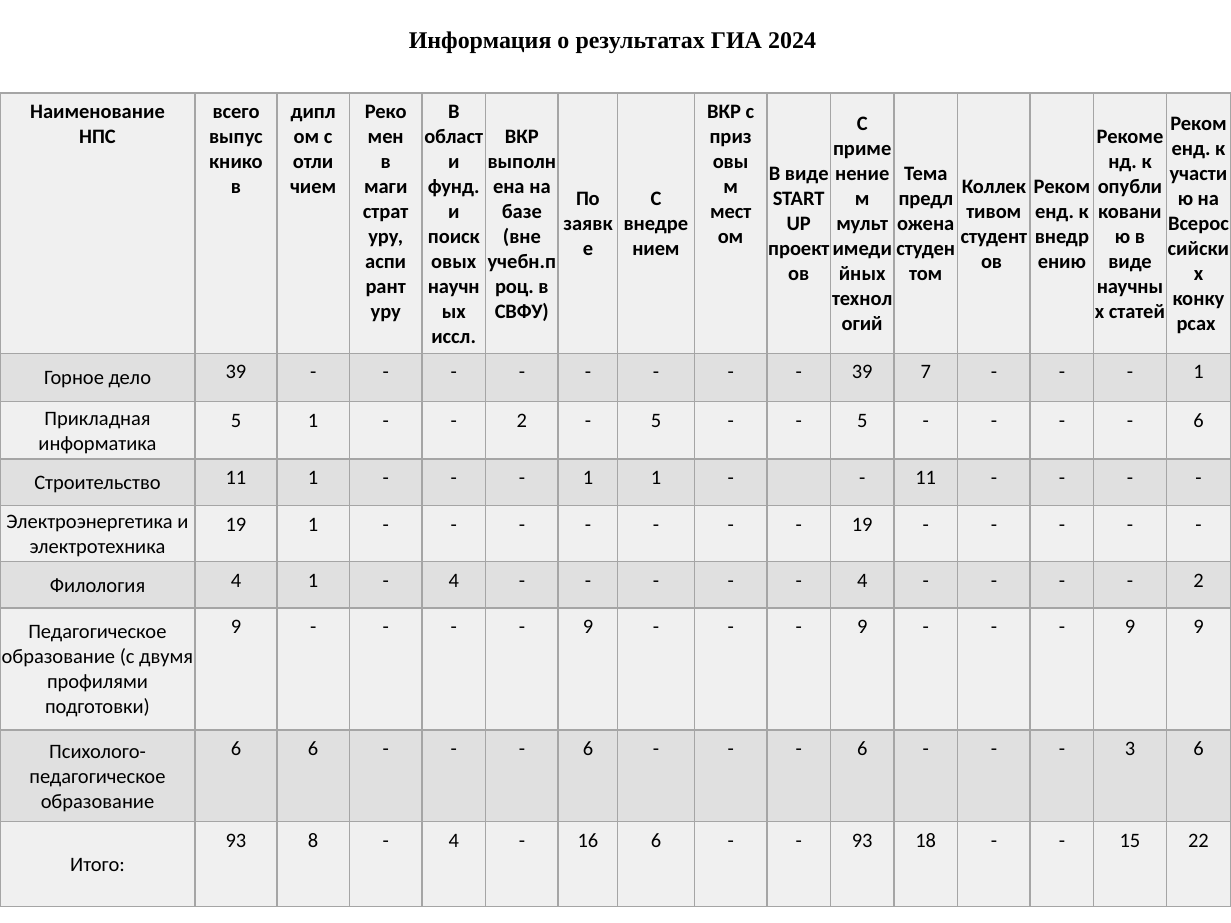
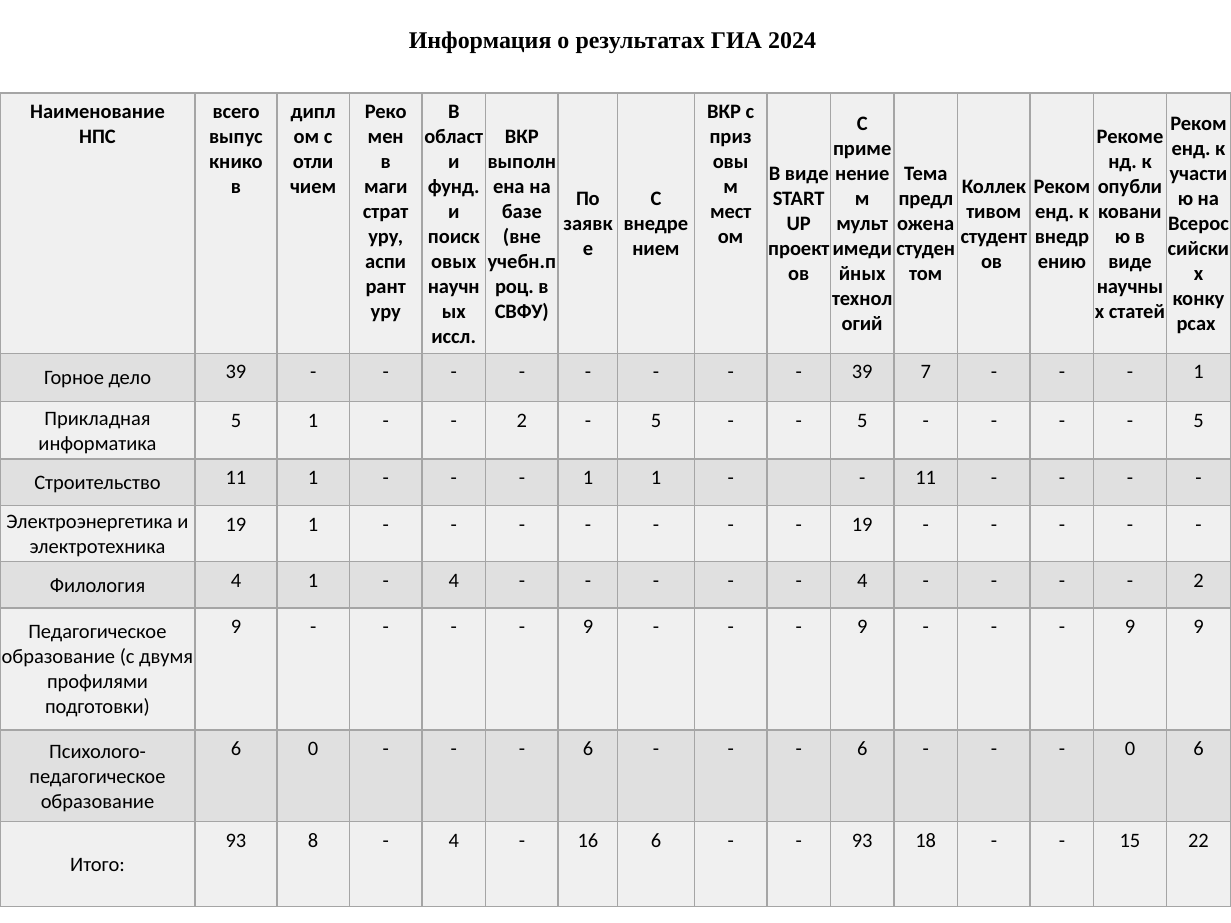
6 at (1199, 420): 6 -> 5
6 6: 6 -> 0
3 at (1130, 749): 3 -> 0
